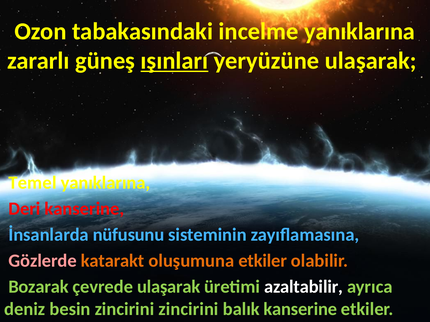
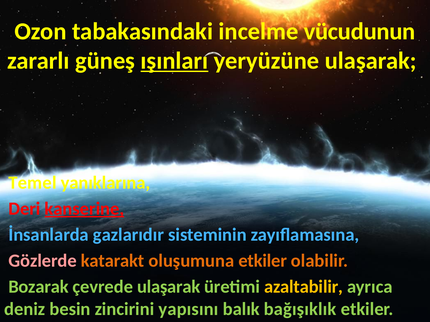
incelme yanıklarına: yanıklarına -> vücudunun
kanserine at (84, 209) underline: none -> present
nüfusunu: nüfusunu -> gazlarıdır
azaltabilir colour: white -> yellow
zincirini zincirini: zincirini -> yapısını
balık kanserine: kanserine -> bağışıklık
